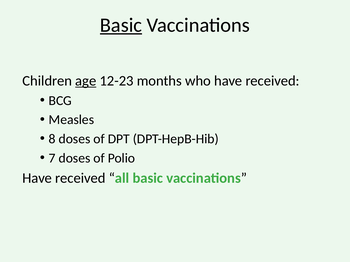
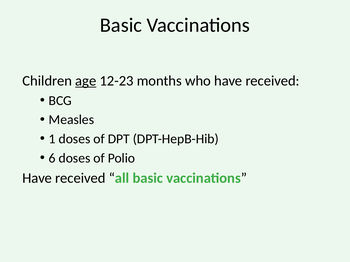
Basic at (121, 25) underline: present -> none
8: 8 -> 1
7: 7 -> 6
